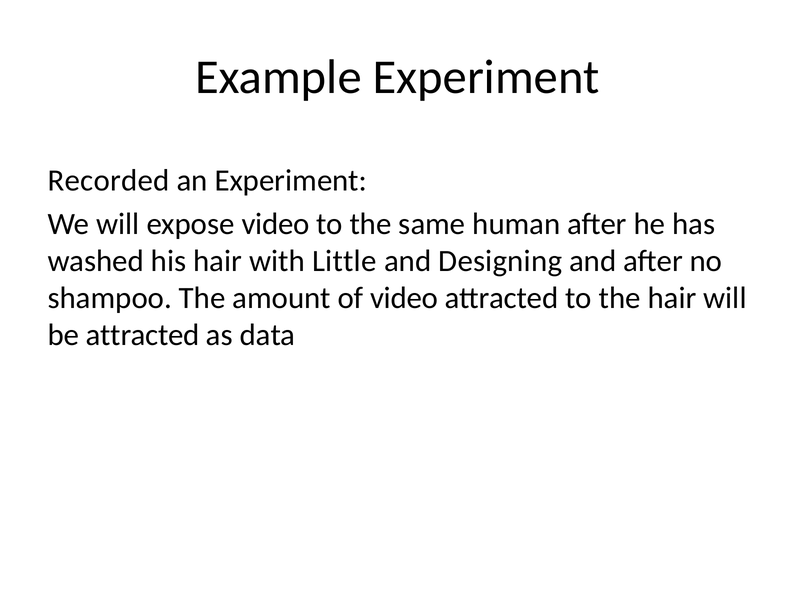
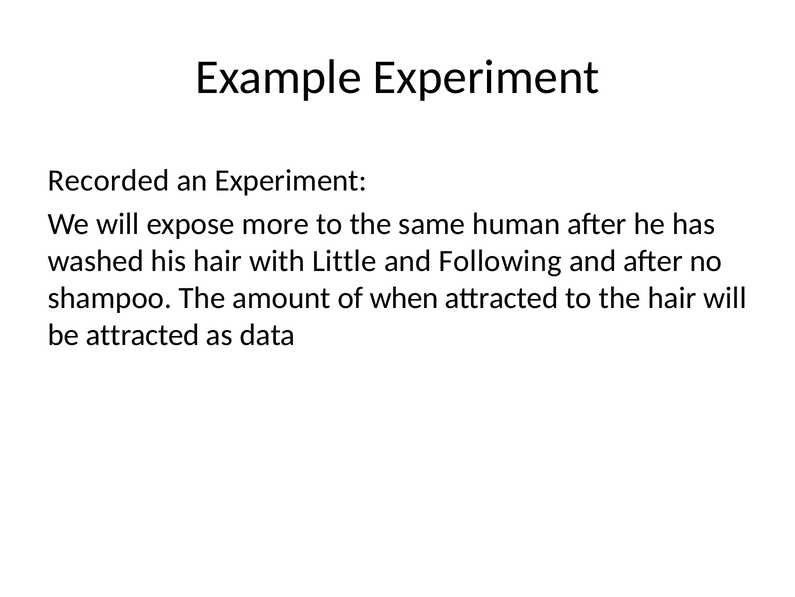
expose video: video -> more
Designing: Designing -> Following
of video: video -> when
